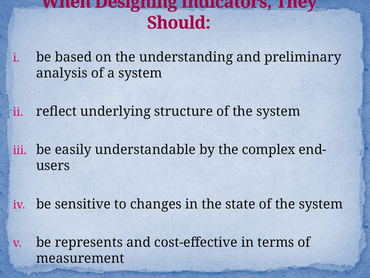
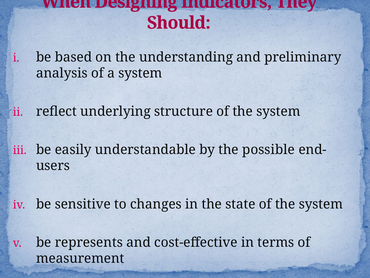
complex: complex -> possible
